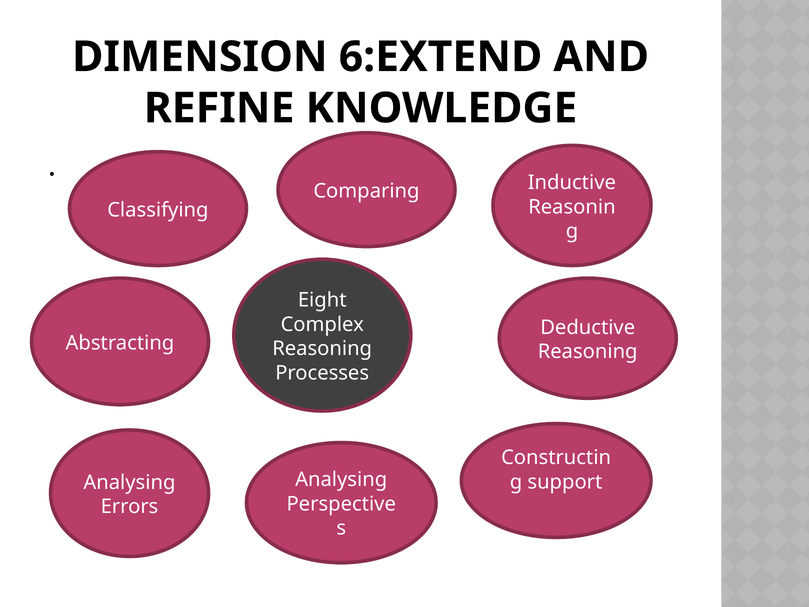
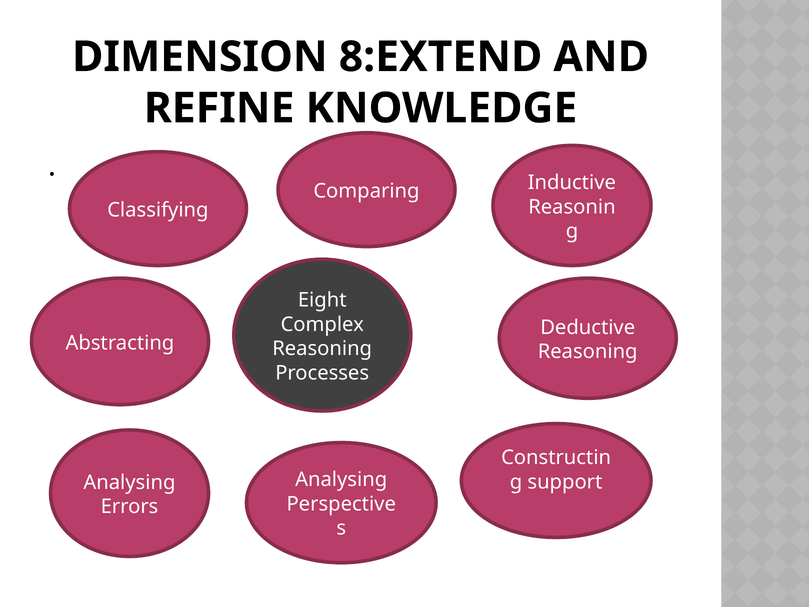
6:EXTEND: 6:EXTEND -> 8:EXTEND
